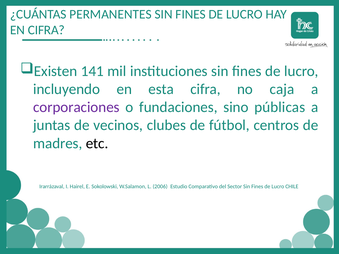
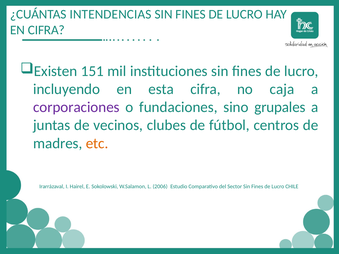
PERMANENTES: PERMANENTES -> INTENDENCIAS
141: 141 -> 151
públicas: públicas -> grupales
etc colour: black -> orange
